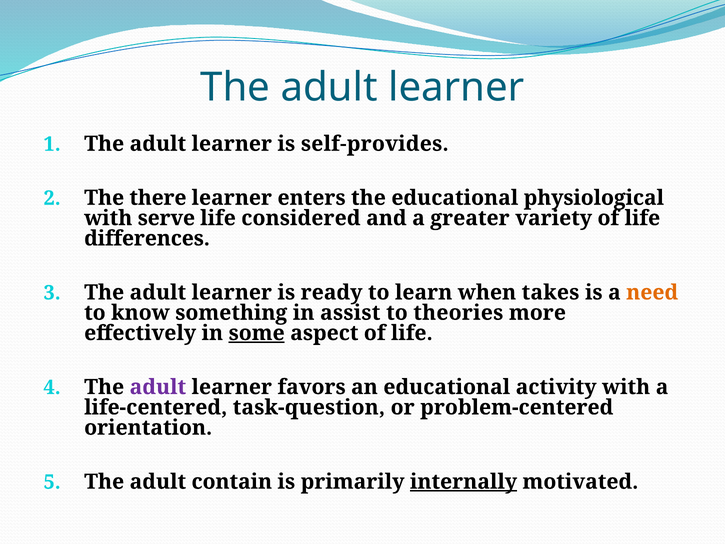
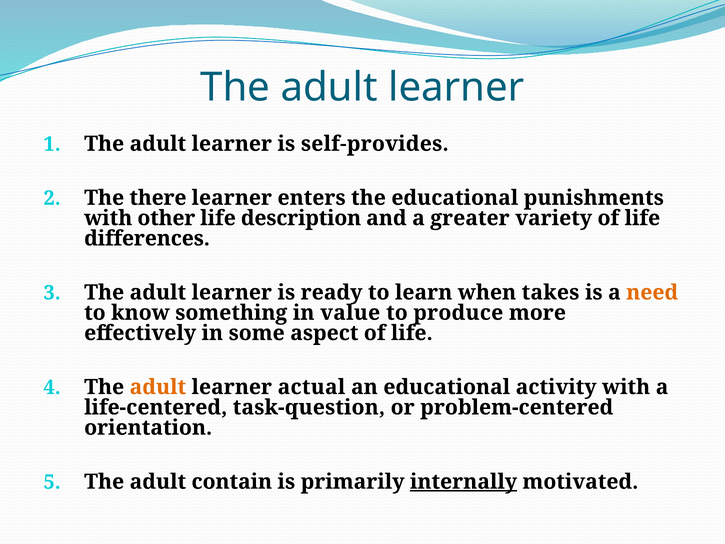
physiological: physiological -> punishments
serve: serve -> other
considered: considered -> description
assist: assist -> value
theories: theories -> produce
some underline: present -> none
adult at (158, 387) colour: purple -> orange
favors: favors -> actual
